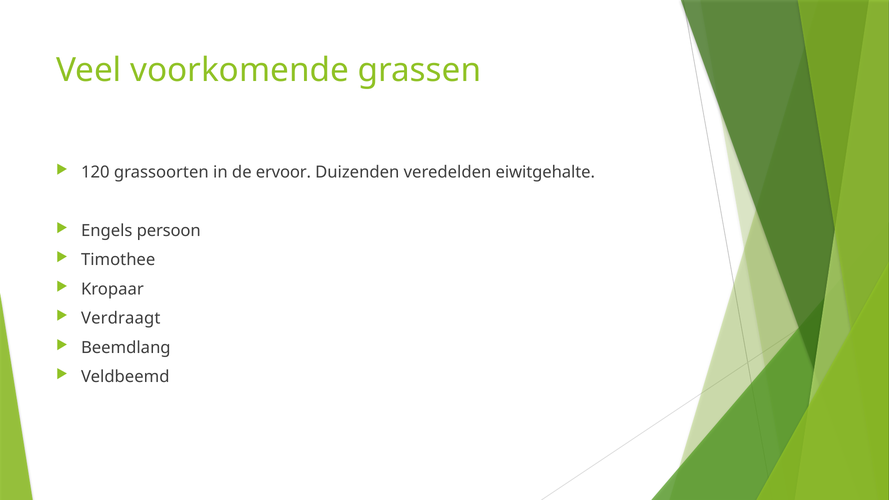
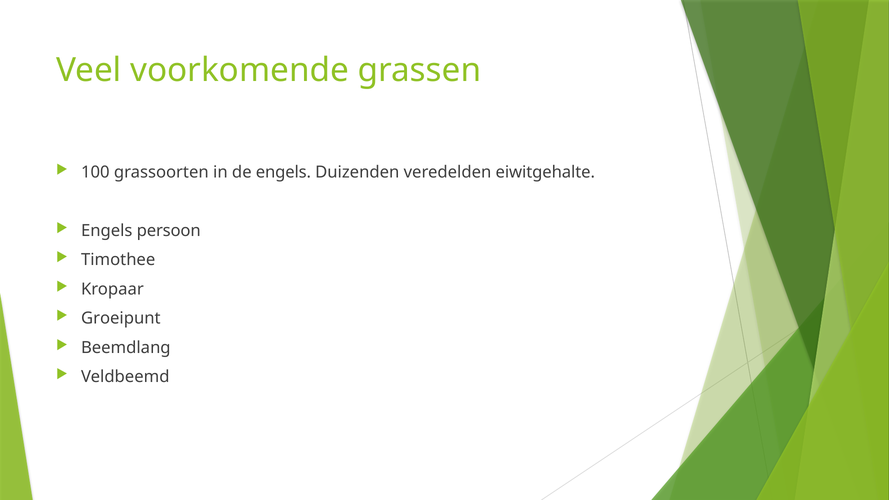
120: 120 -> 100
de ervoor: ervoor -> engels
Verdraagt: Verdraagt -> Groeipunt
